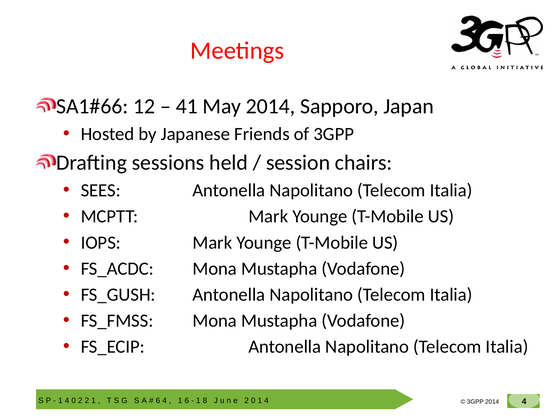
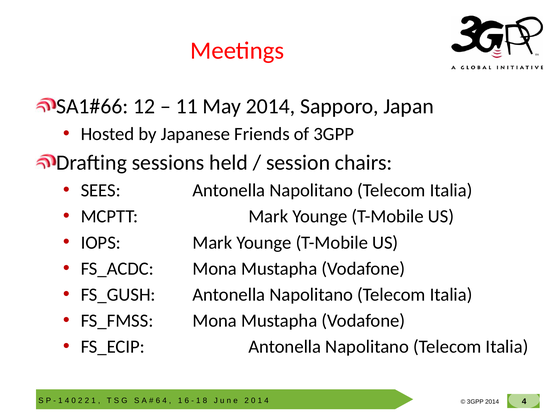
41: 41 -> 11
